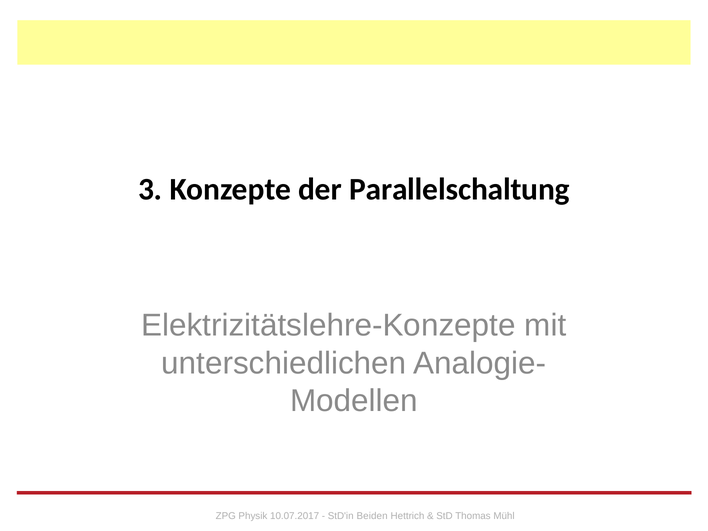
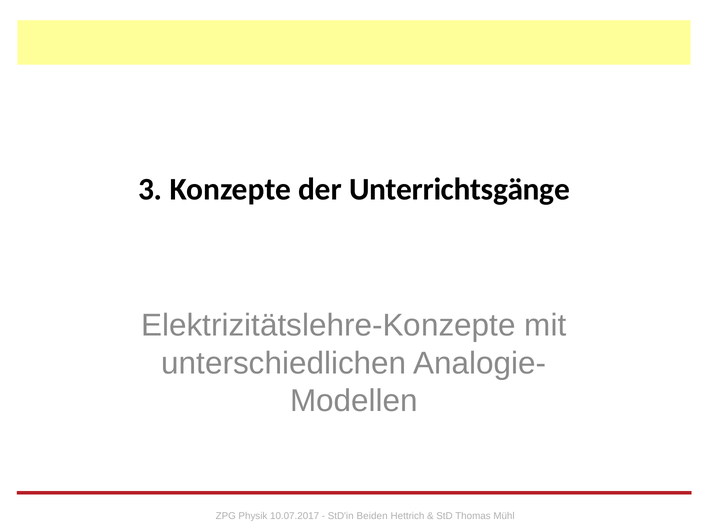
Parallelschaltung: Parallelschaltung -> Unterrichtsgänge
